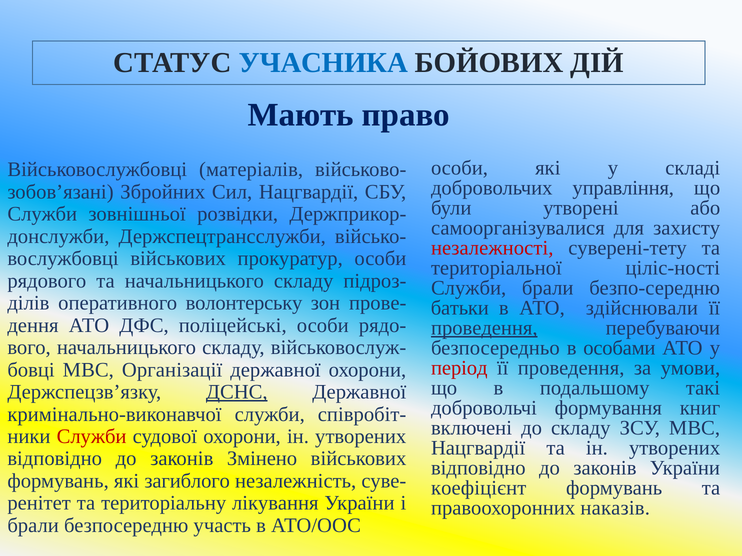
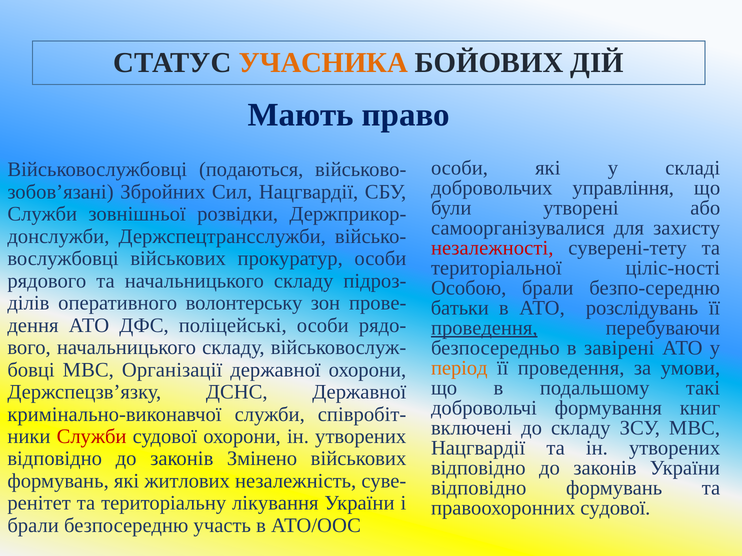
УЧАСНИКА colour: blue -> orange
матеріалів: матеріалів -> подаються
Служби at (469, 288): Служби -> Особою
здійснювали: здійснювали -> розслідувань
особами: особами -> завірені
період colour: red -> orange
ДСНС underline: present -> none
загиблого: загиблого -> житлових
коефіцієнт at (479, 489): коефіцієнт -> відповідно
правоохоронних наказів: наказів -> судової
